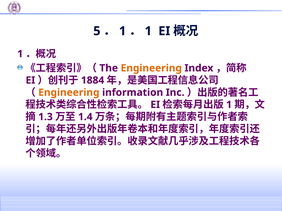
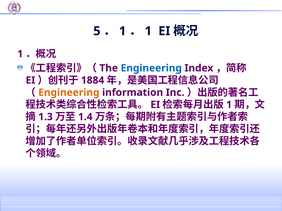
Engineering at (151, 68) colour: orange -> blue
